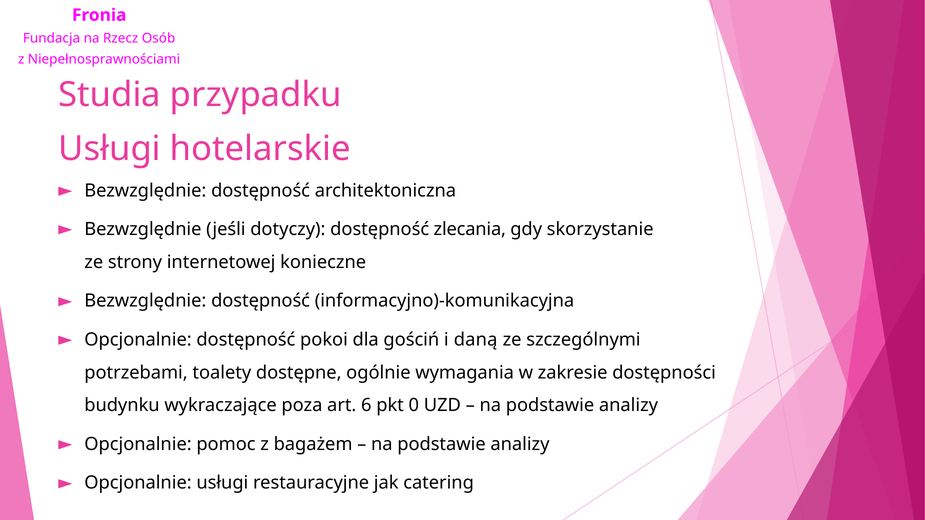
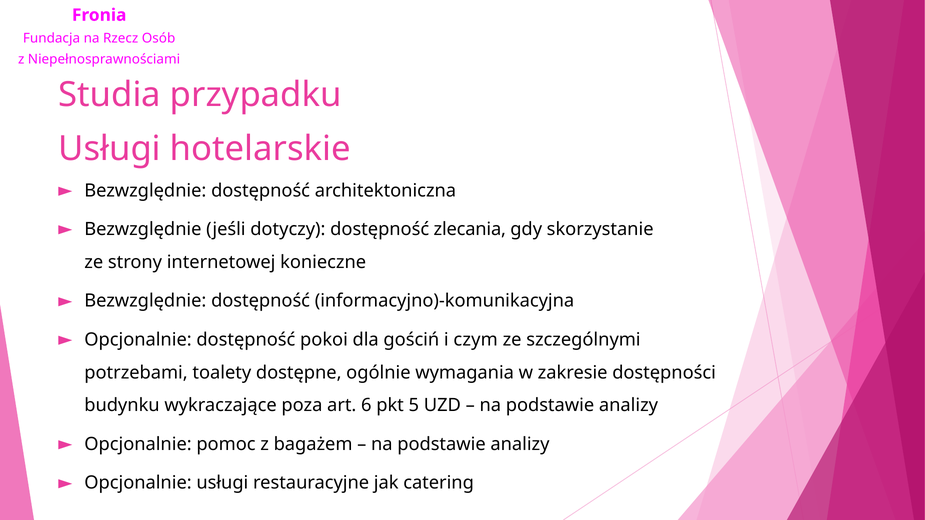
daną: daną -> czym
0: 0 -> 5
